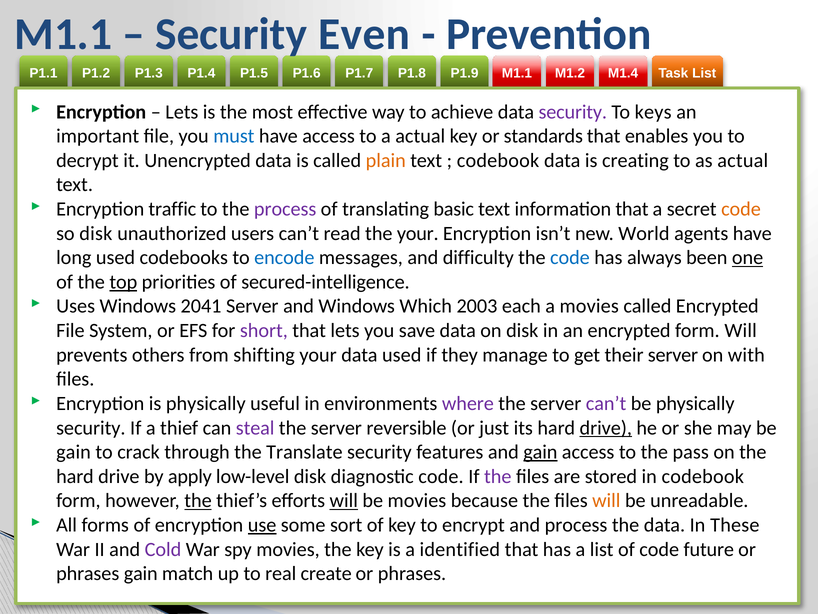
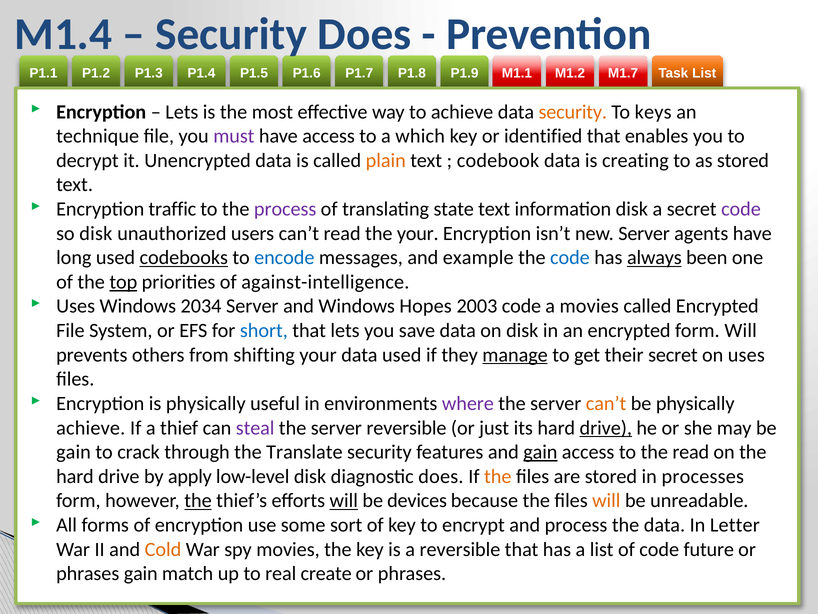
M1.1 at (63, 34): M1.1 -> M1.4
Security Even: Even -> Does
M1.4: M1.4 -> M1.7
security at (573, 112) colour: purple -> orange
important: important -> technique
must colour: blue -> purple
a actual: actual -> which
standards: standards -> identified
as actual: actual -> stored
basic: basic -> state
information that: that -> disk
code at (741, 209) colour: orange -> purple
new World: World -> Server
codebooks underline: none -> present
difficulty: difficulty -> example
always underline: none -> present
one underline: present -> none
secured-intelligence: secured-intelligence -> against-intelligence
2041: 2041 -> 2034
Which: Which -> Hopes
2003 each: each -> code
short colour: purple -> blue
manage underline: none -> present
their server: server -> secret
on with: with -> uses
can’t at (606, 403) colour: purple -> orange
security at (91, 427): security -> achieve
the pass: pass -> read
diagnostic code: code -> does
the at (498, 476) colour: purple -> orange
in codebook: codebook -> processes
be movies: movies -> devices
use underline: present -> none
These: These -> Letter
Cold colour: purple -> orange
a identified: identified -> reversible
